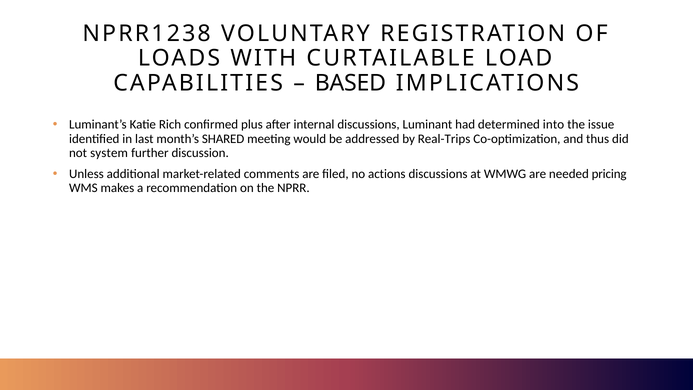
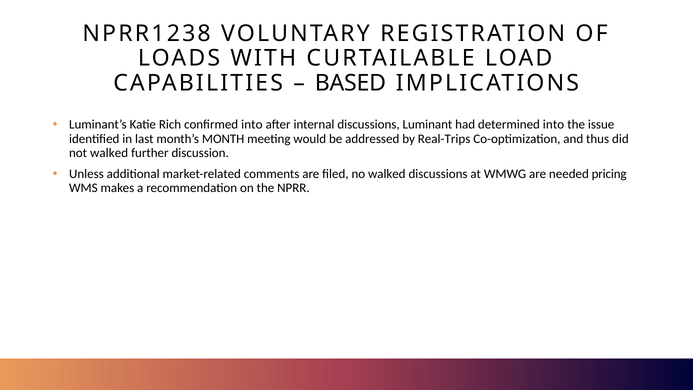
confirmed plus: plus -> into
SHARED: SHARED -> MONTH
not system: system -> walked
no actions: actions -> walked
